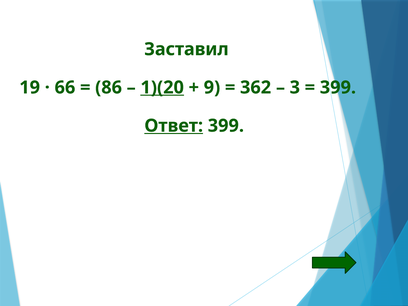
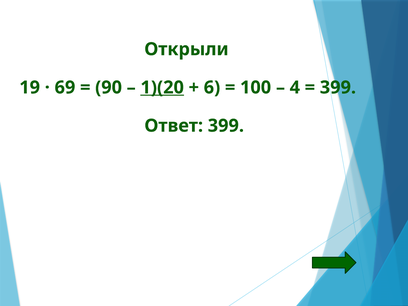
Заставил: Заставил -> Открыли
66: 66 -> 69
86: 86 -> 90
9: 9 -> 6
362: 362 -> 100
3: 3 -> 4
Ответ underline: present -> none
